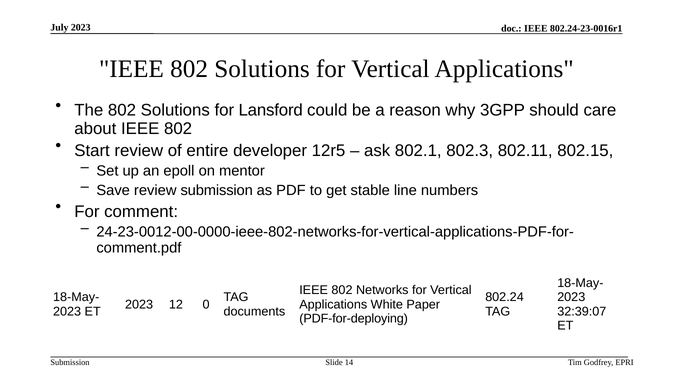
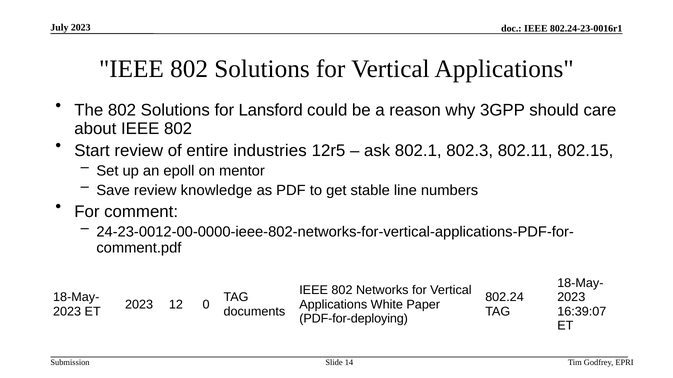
developer: developer -> industries
review submission: submission -> knowledge
32:39:07: 32:39:07 -> 16:39:07
